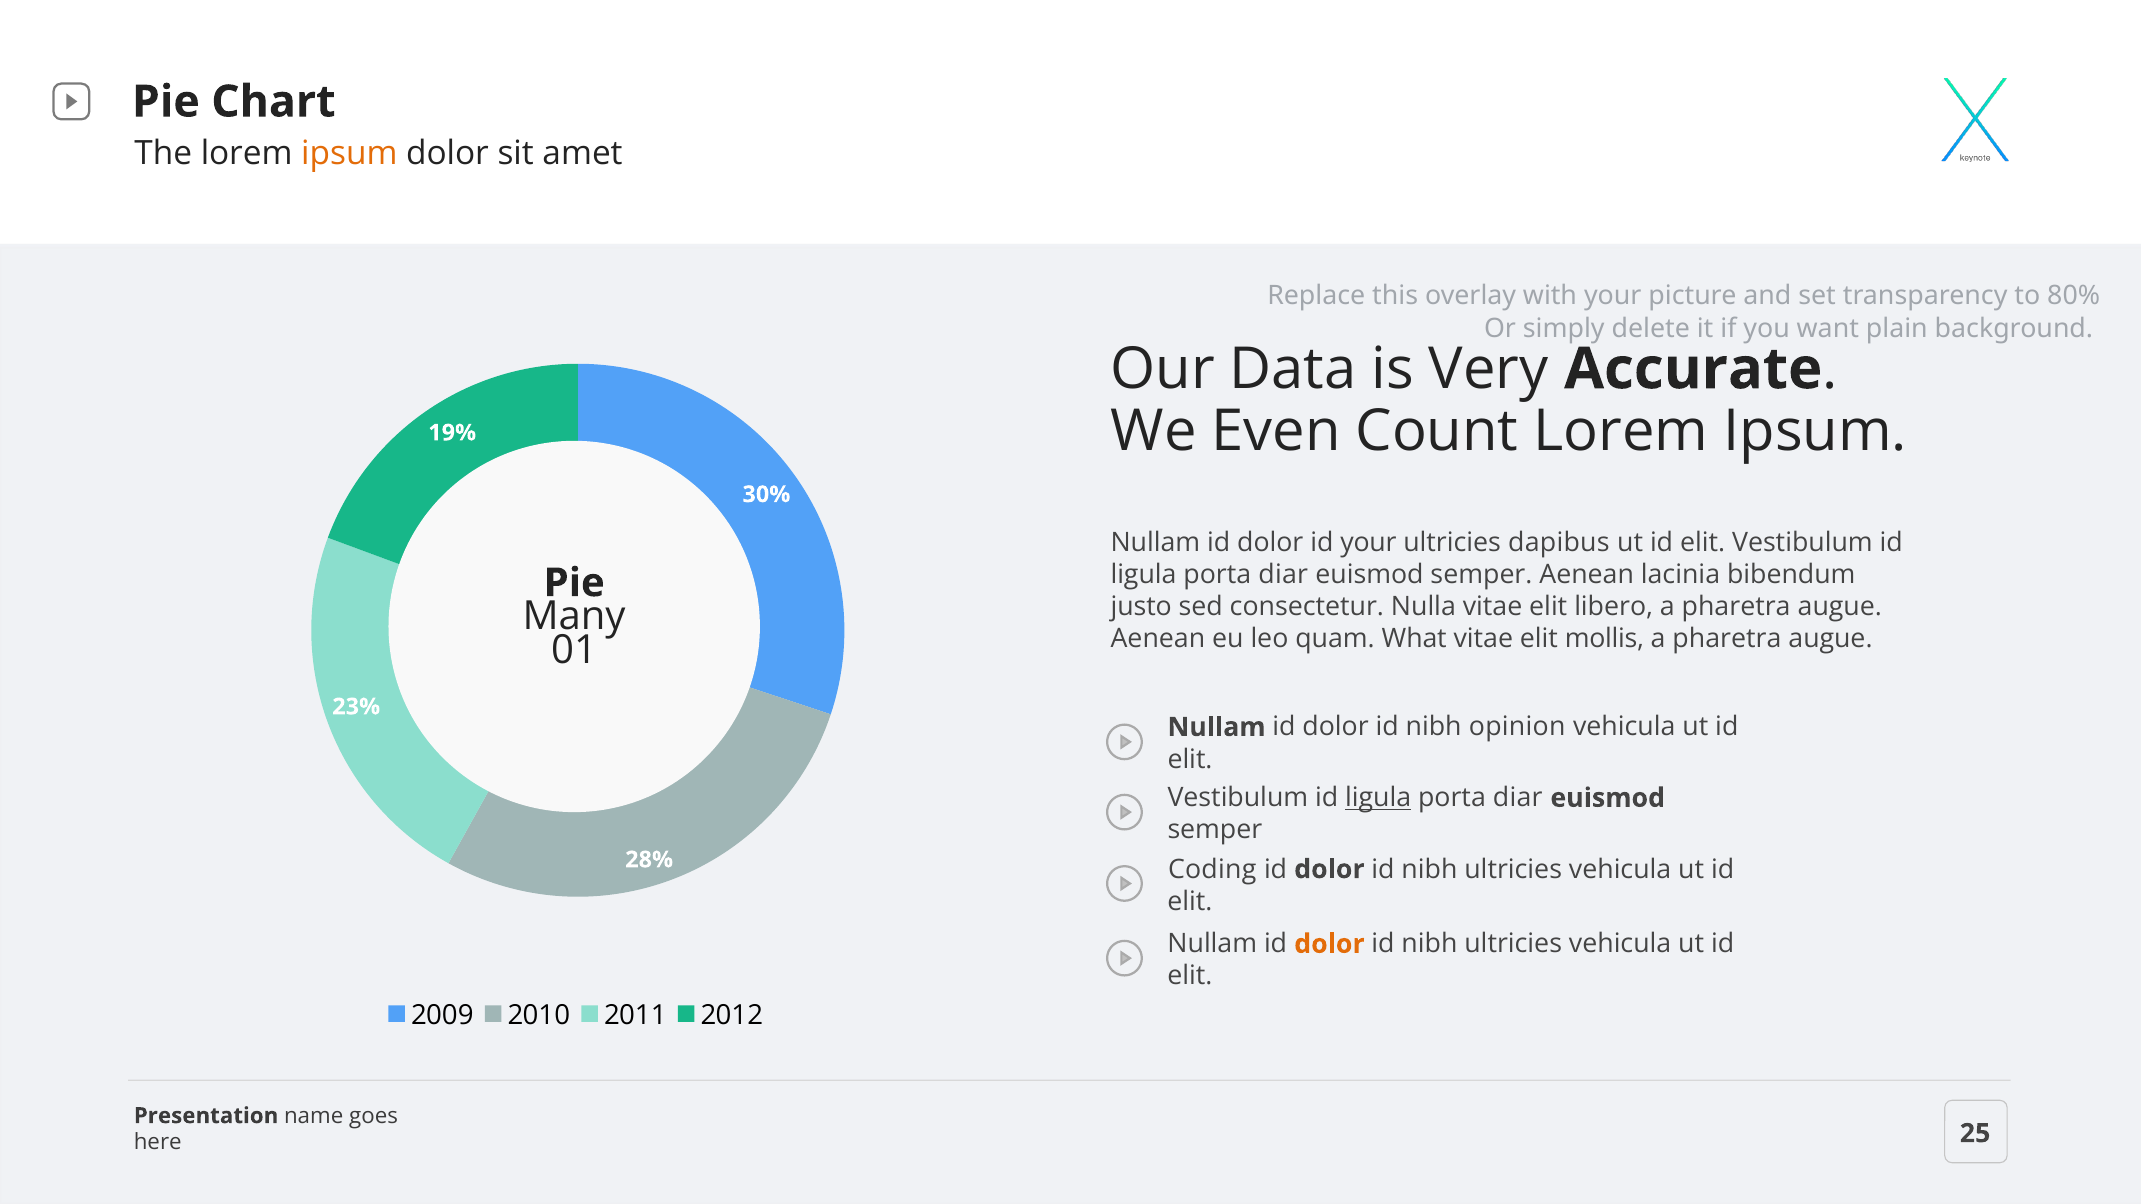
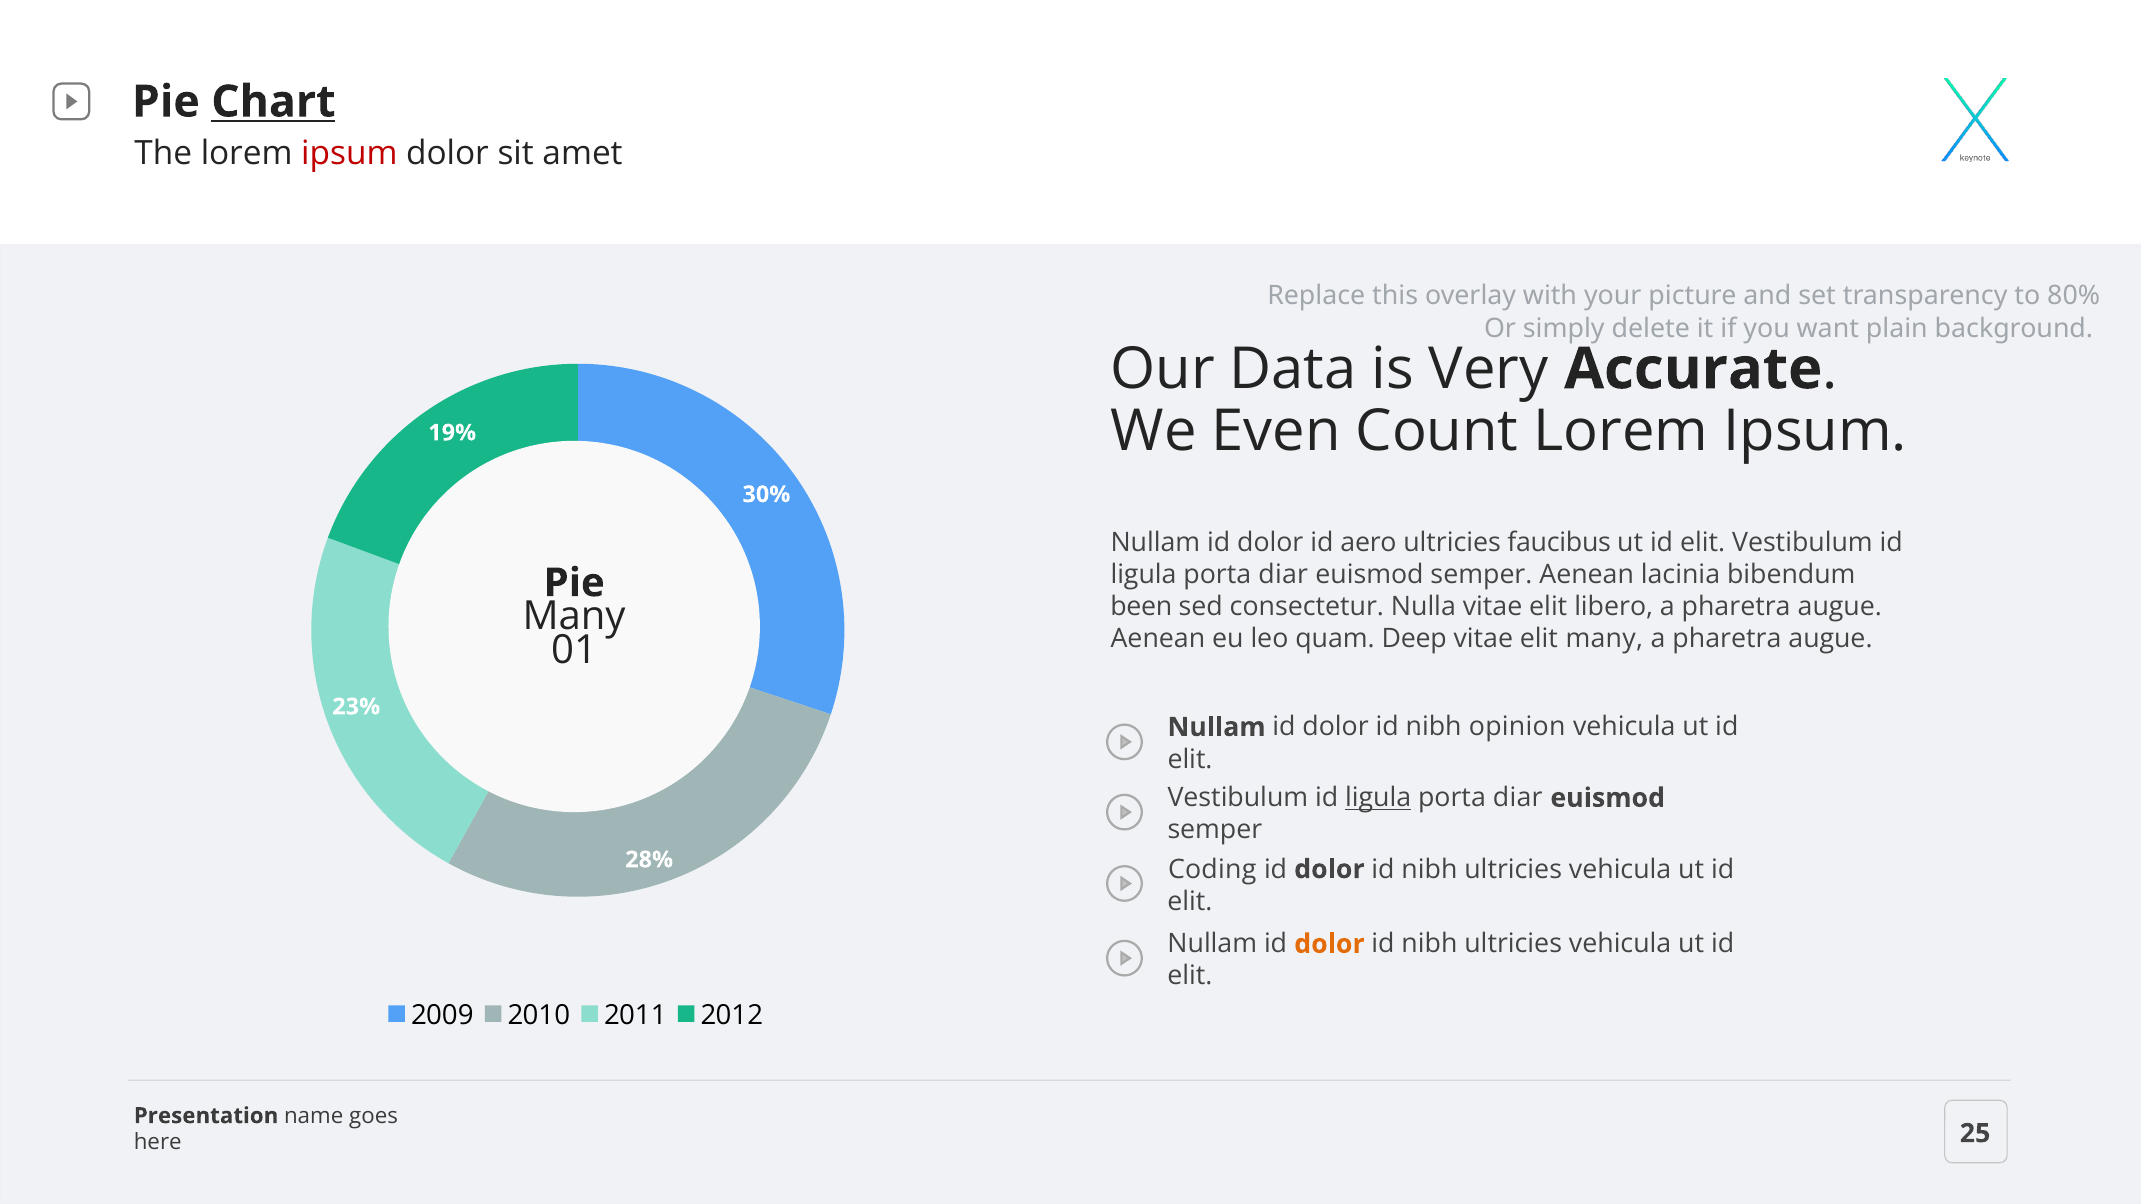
Chart underline: none -> present
ipsum at (349, 153) colour: orange -> red
id your: your -> aero
dapibus: dapibus -> faucibus
justo: justo -> been
What: What -> Deep
elit mollis: mollis -> many
